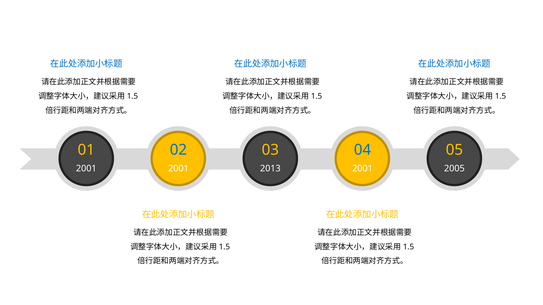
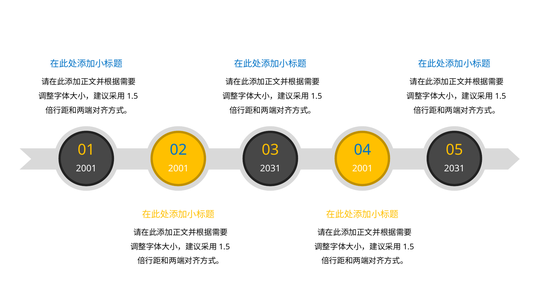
2013 at (270, 169): 2013 -> 2031
2005 at (454, 169): 2005 -> 2031
